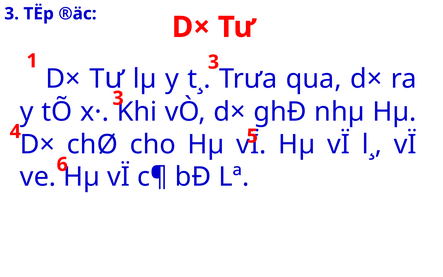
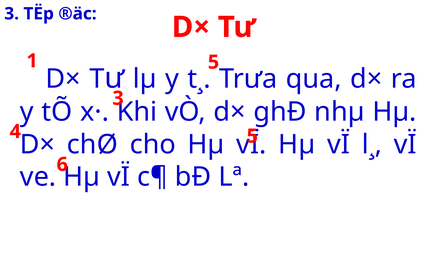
1 3: 3 -> 5
